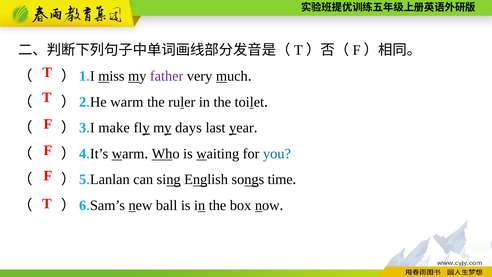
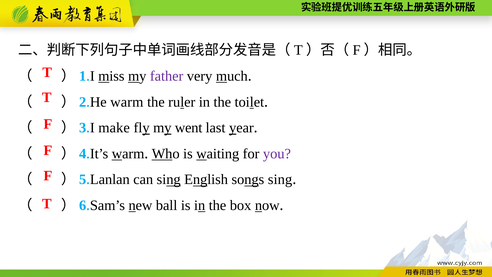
days: days -> went
you colour: blue -> purple
songs time: time -> sing
